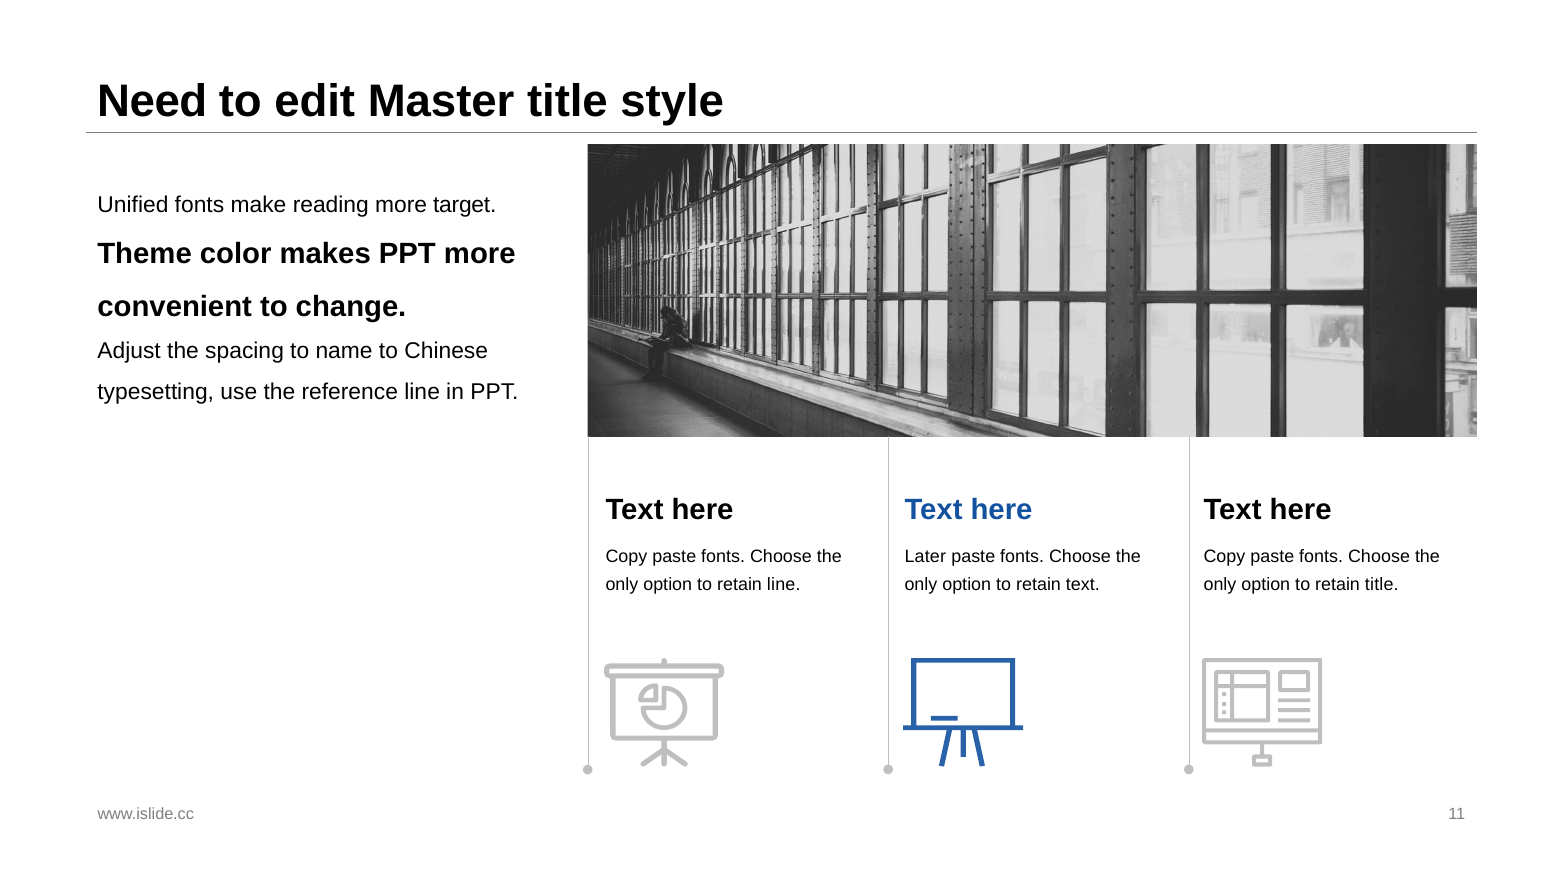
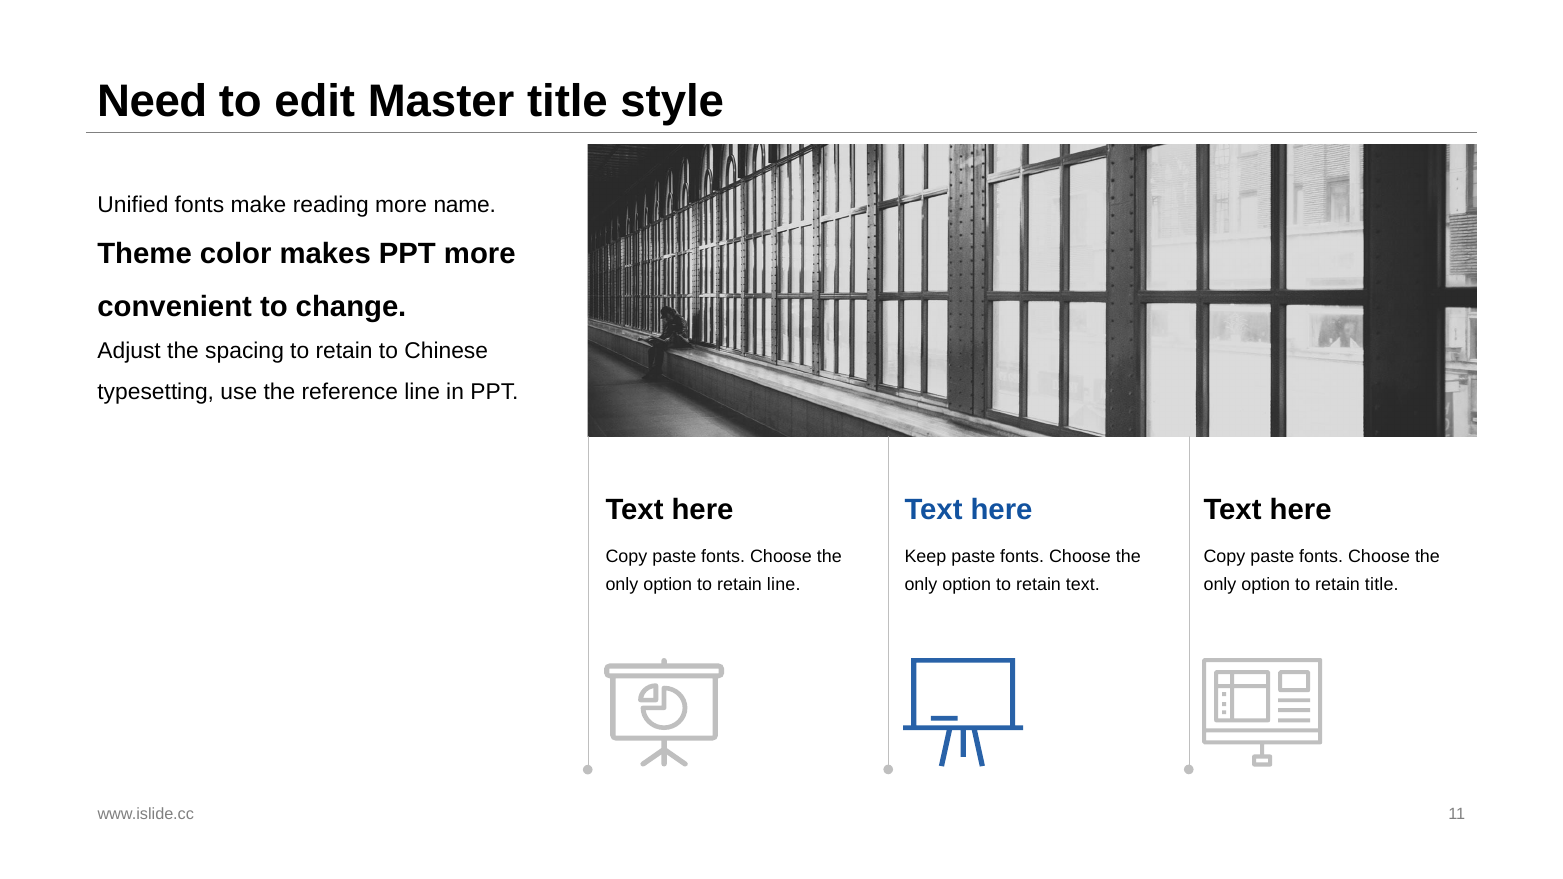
target: target -> name
spacing to name: name -> retain
Later: Later -> Keep
